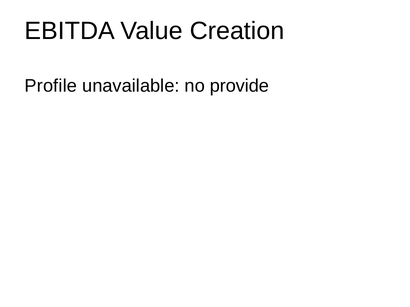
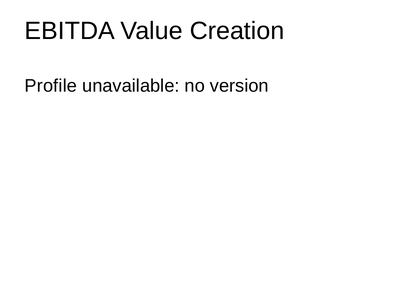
provide: provide -> version
